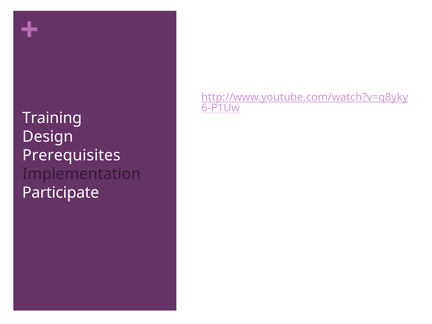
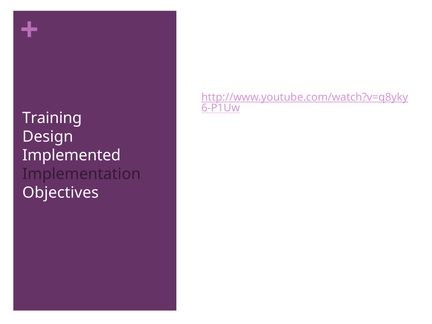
Prerequisites: Prerequisites -> Implemented
Participate: Participate -> Objectives
